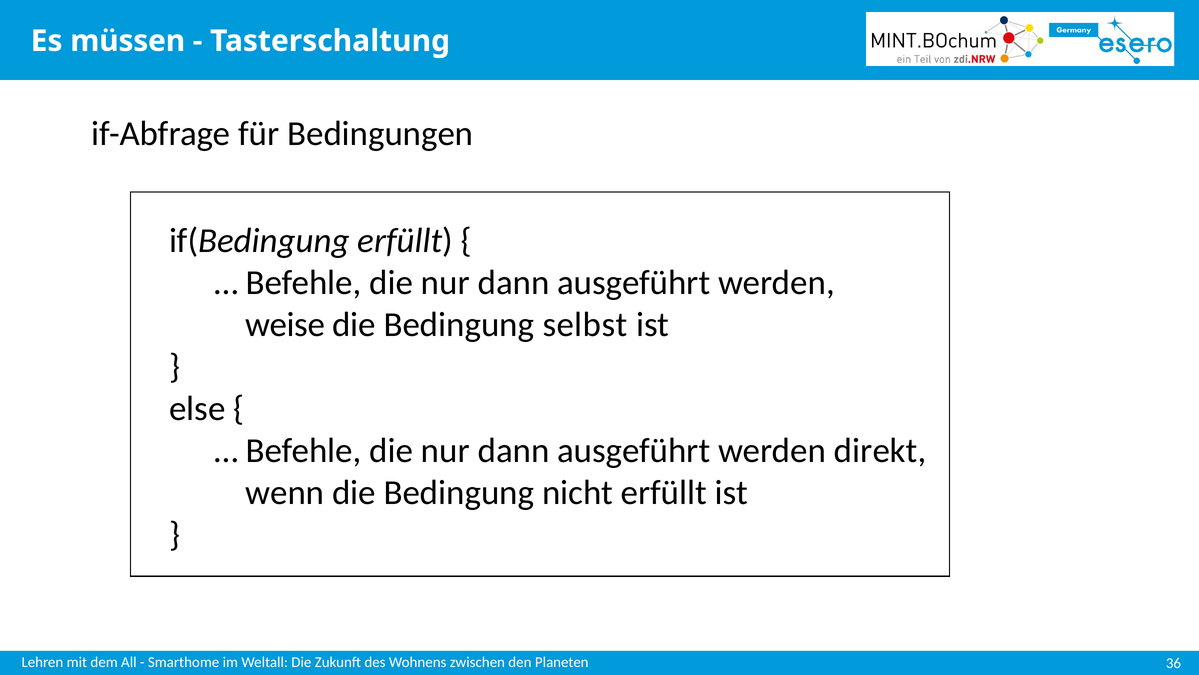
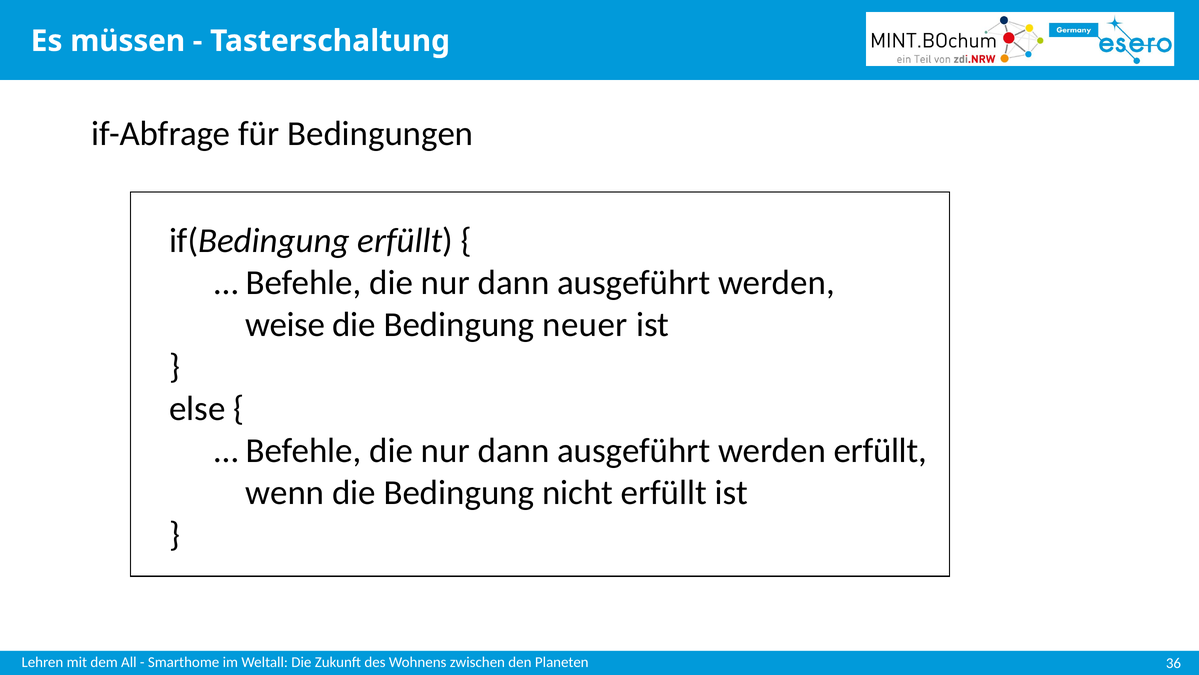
selbst: selbst -> neuer
werden direkt: direkt -> erfüllt
